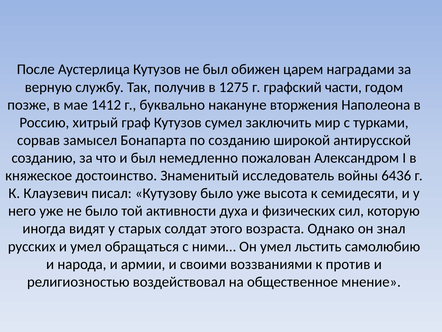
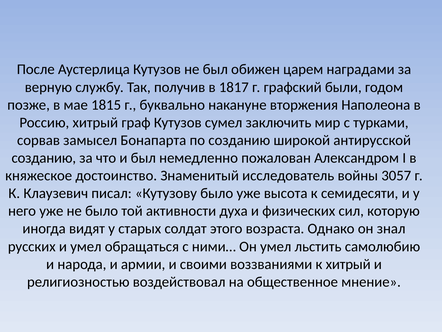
1275: 1275 -> 1817
части: части -> были
1412: 1412 -> 1815
6436: 6436 -> 3057
к против: против -> хитрый
